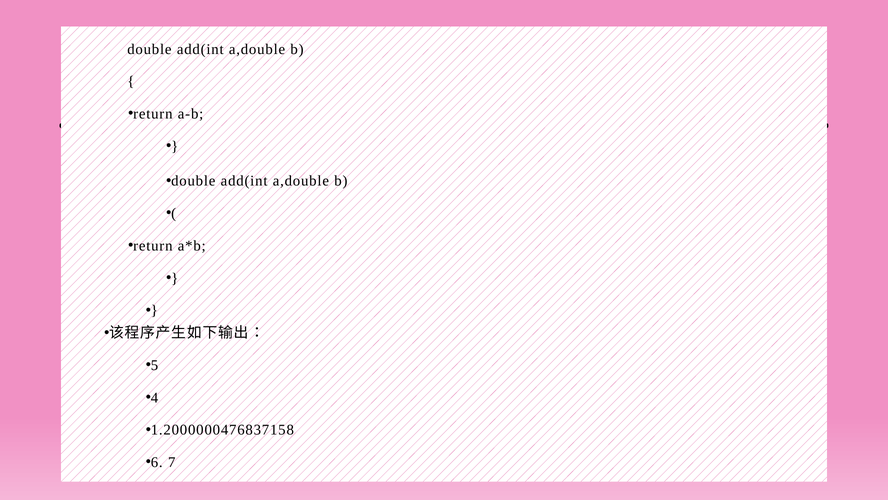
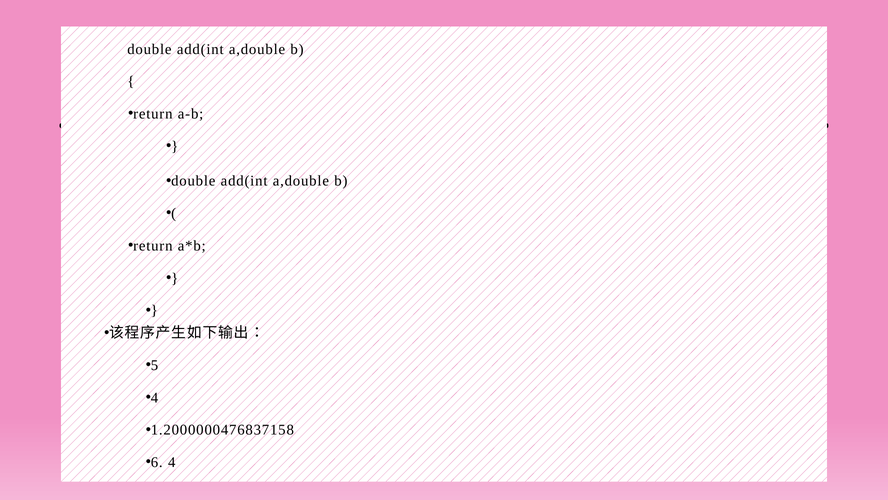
7: 7 -> 4
